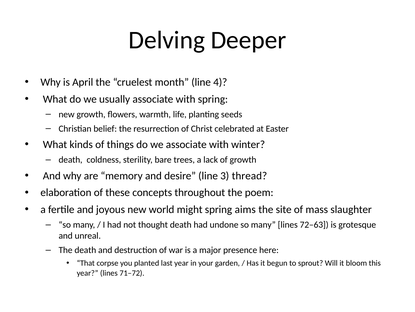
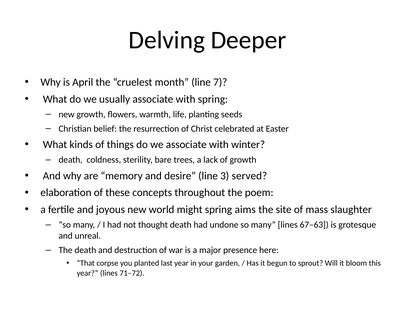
4: 4 -> 7
thread: thread -> served
72–63: 72–63 -> 67–63
